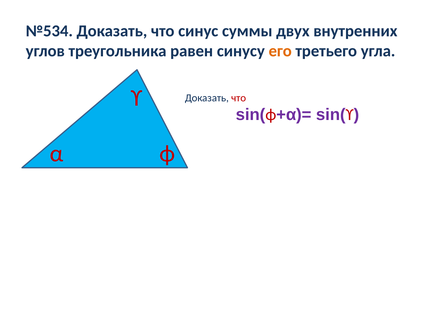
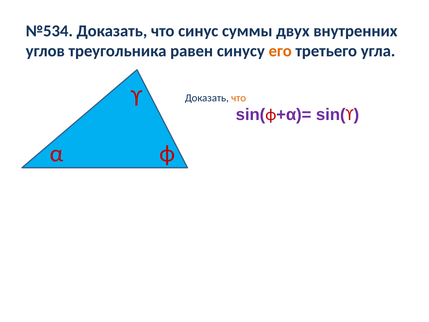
что at (239, 98) colour: red -> orange
